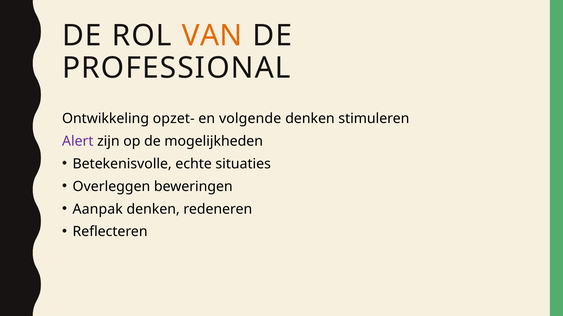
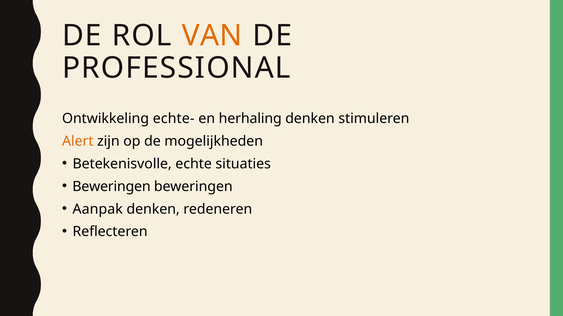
opzet-: opzet- -> echte-
volgende: volgende -> herhaling
Alert colour: purple -> orange
Overleggen at (111, 187): Overleggen -> Beweringen
